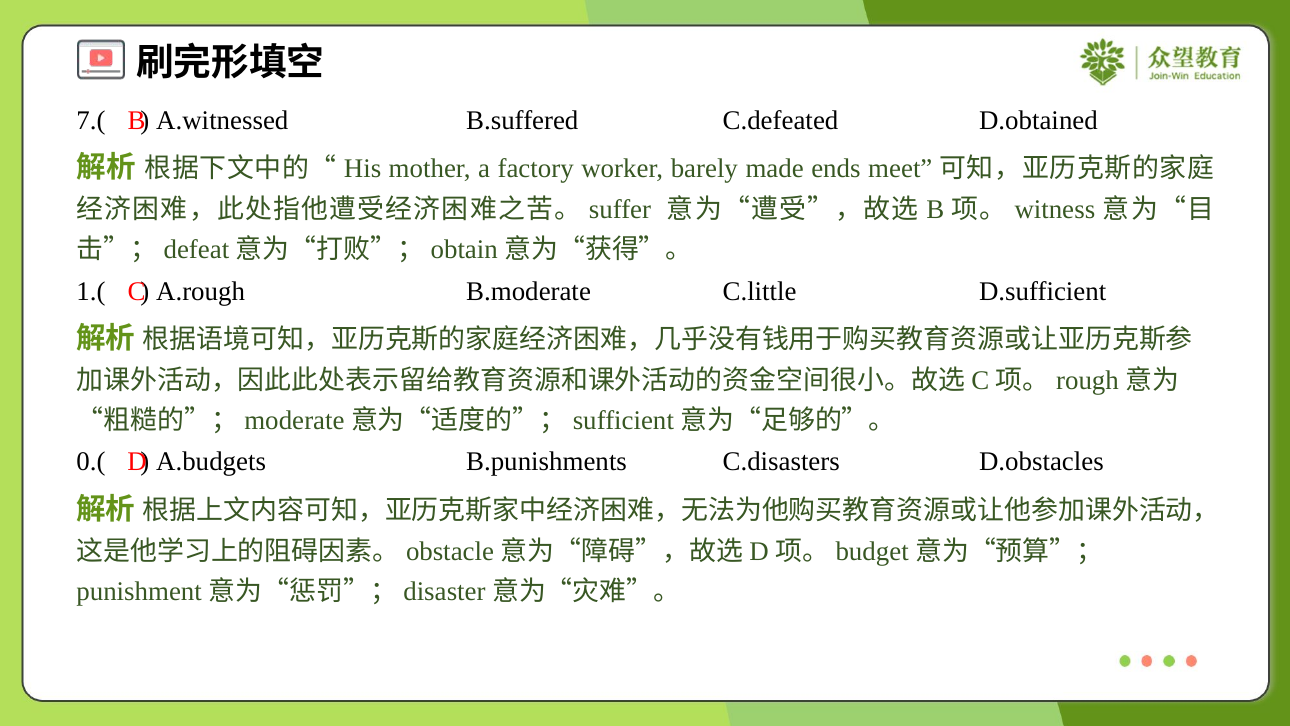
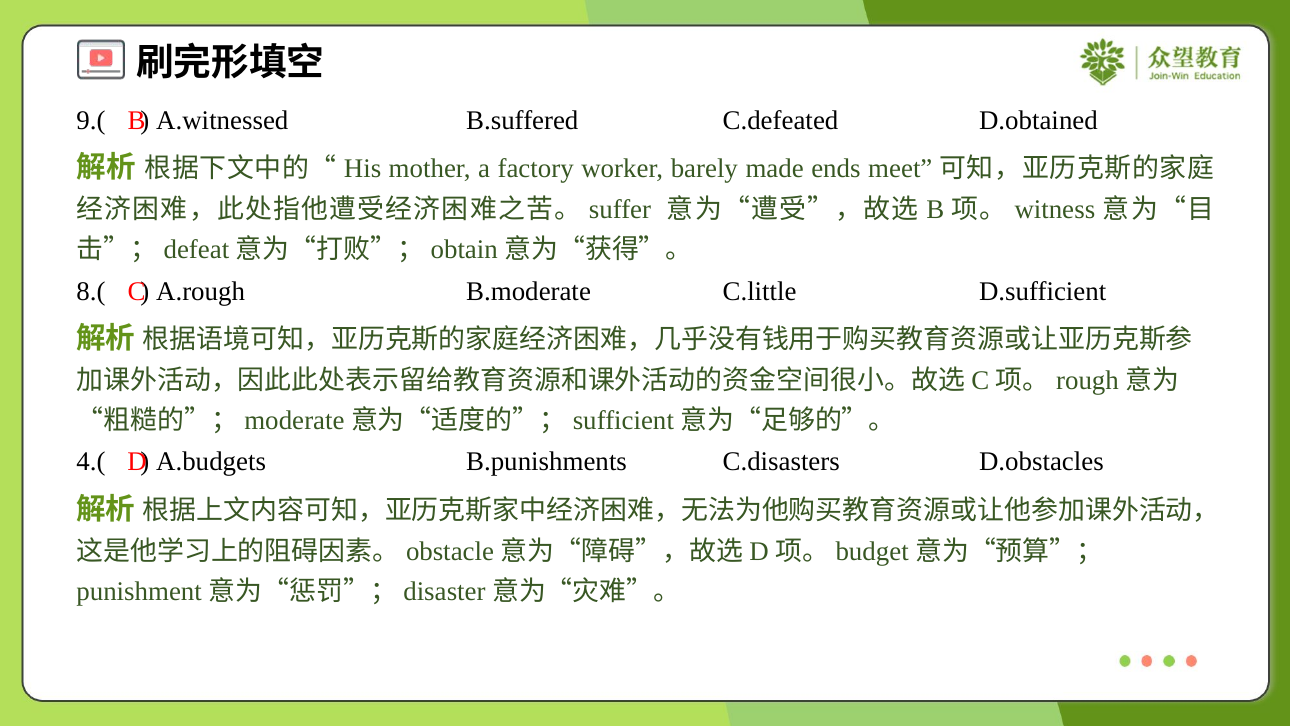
7.(: 7.( -> 9.(
1.(: 1.( -> 8.(
0.(: 0.( -> 4.(
